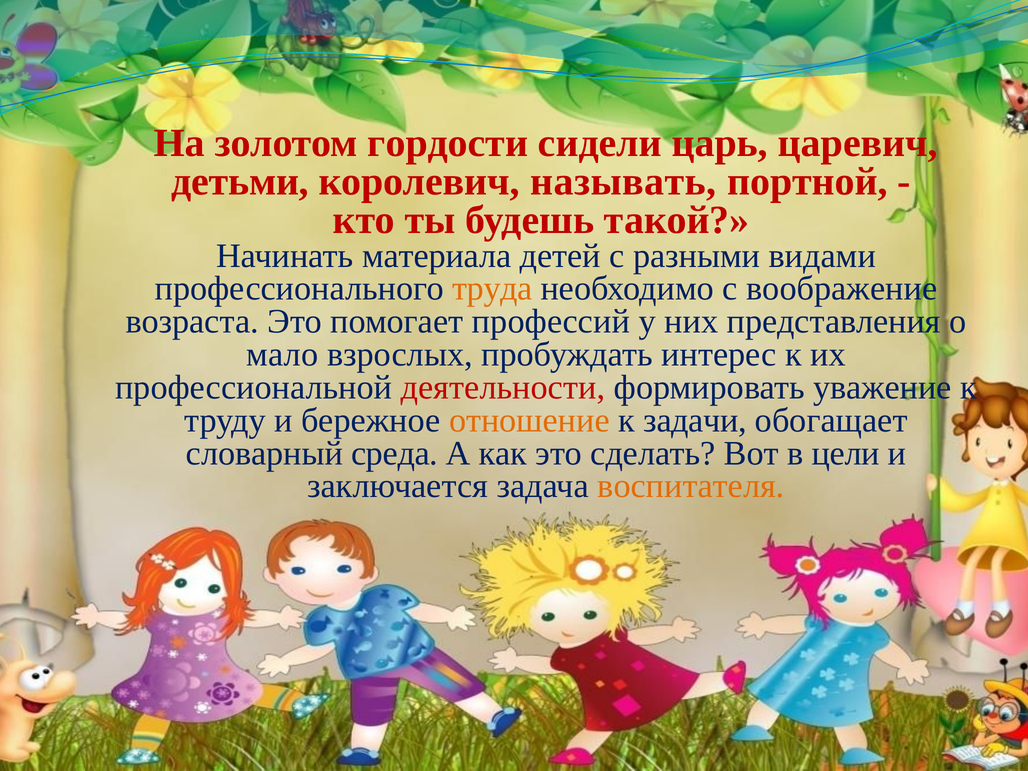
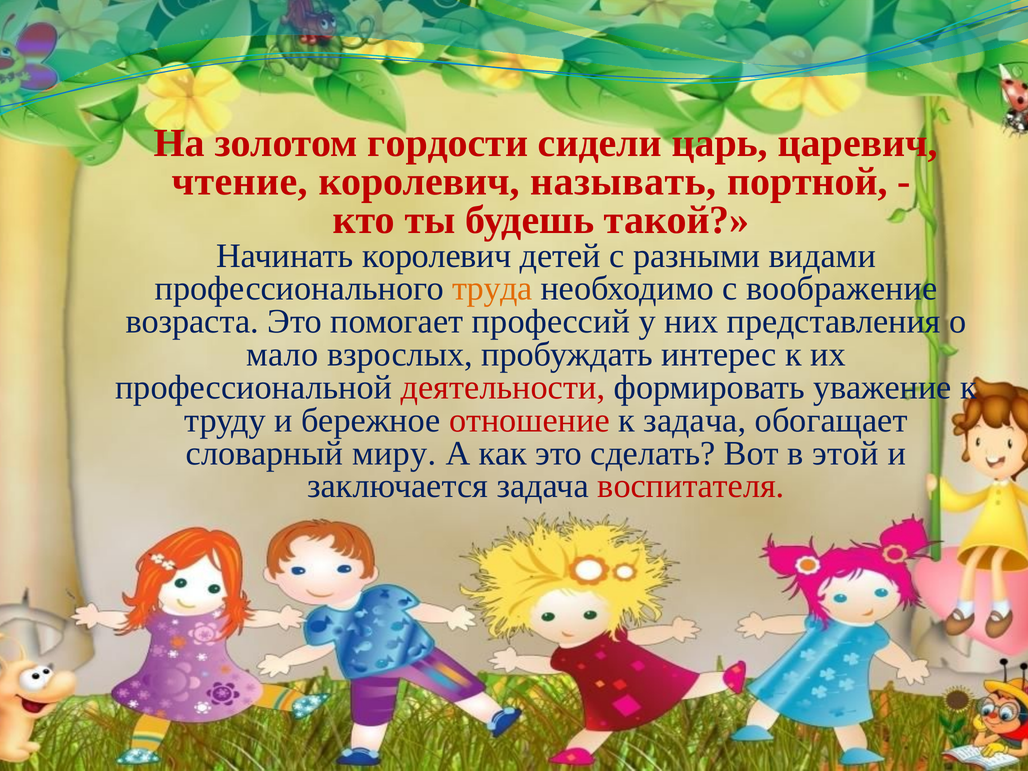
детьми: детьми -> чтение
Начинать материала: материала -> королевич
отношение colour: orange -> red
к задачи: задачи -> задача
среда: среда -> миру
цели: цели -> этой
воспитателя colour: orange -> red
